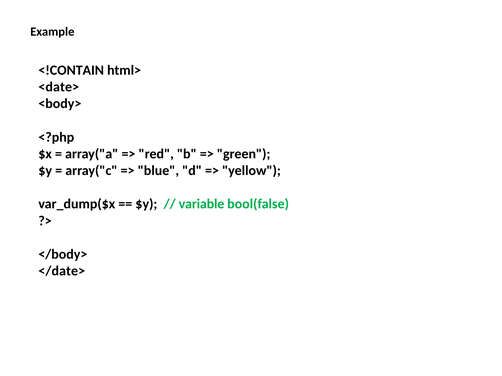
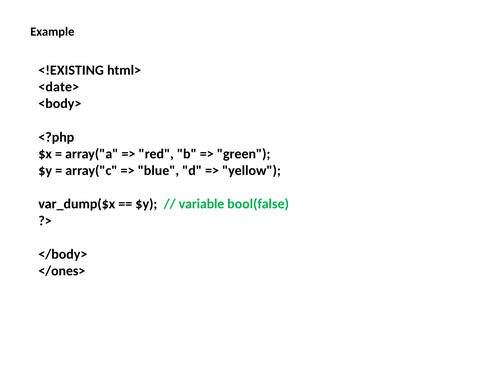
<!CONTAIN: <!CONTAIN -> <!EXISTING
</date>: </date> -> </ones>
